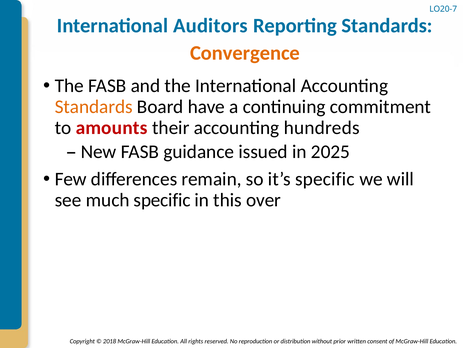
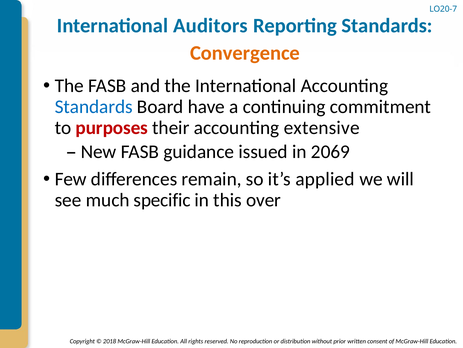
Standards at (94, 107) colour: orange -> blue
amounts: amounts -> purposes
hundreds: hundreds -> extensive
2025: 2025 -> 2069
it’s specific: specific -> applied
